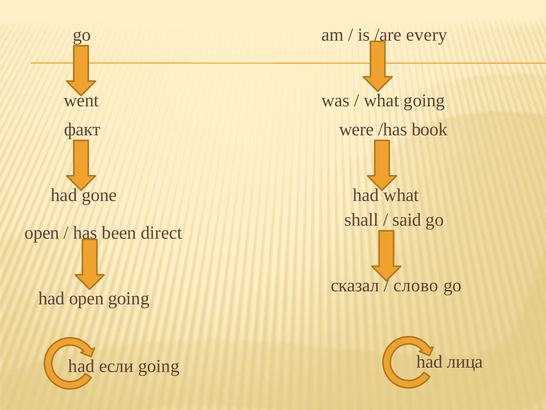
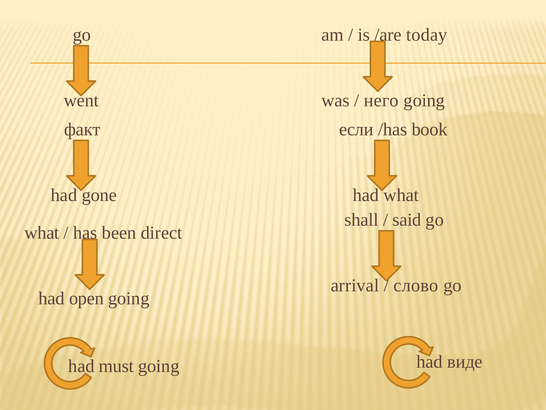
every: every -> today
what at (381, 100): what -> него
were: were -> если
open at (42, 233): open -> what
сказал: сказал -> arrival
лица: лица -> виде
если: если -> must
